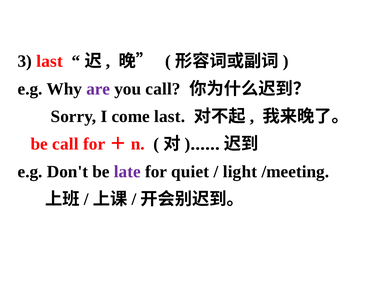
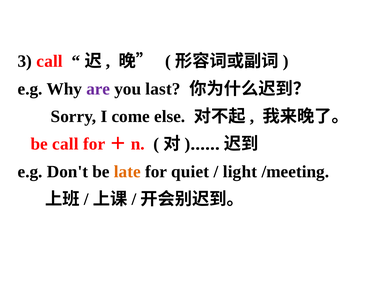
3 last: last -> call
you call: call -> last
come last: last -> else
late colour: purple -> orange
